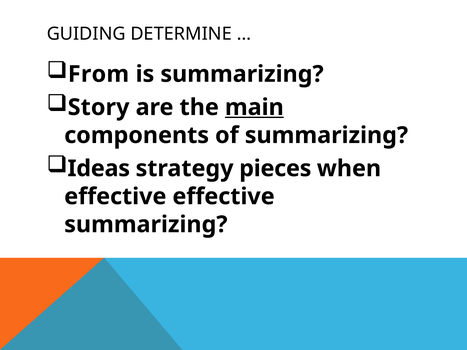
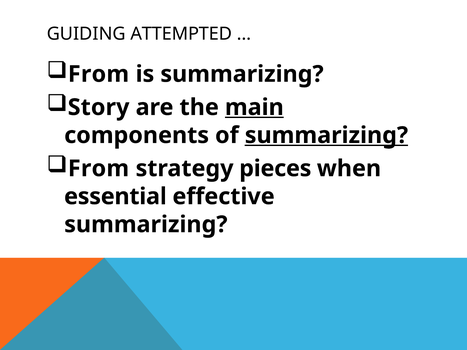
DETERMINE: DETERMINE -> ATTEMPTED
summarizing at (326, 135) underline: none -> present
Ideas at (99, 169): Ideas -> From
effective at (115, 197): effective -> essential
